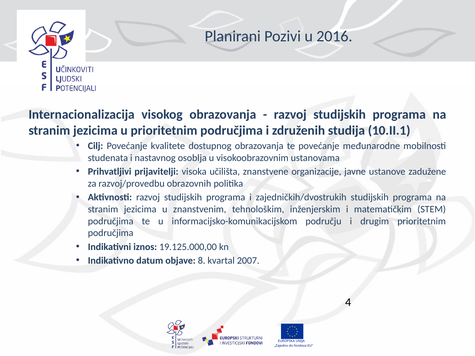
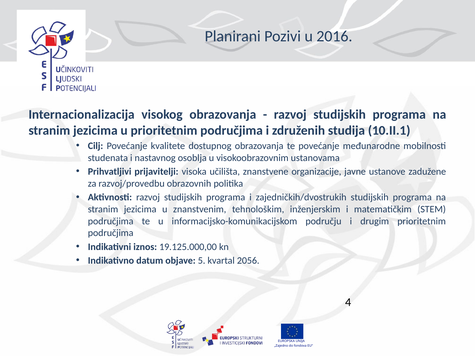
8: 8 -> 5
2007: 2007 -> 2056
